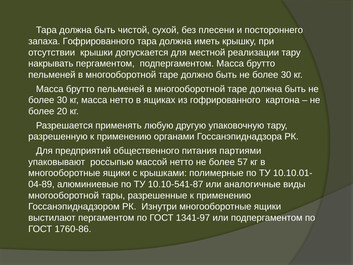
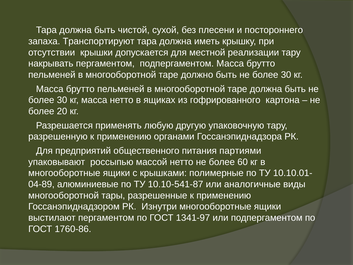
запаха Гофрированного: Гофрированного -> Транспортируют
57: 57 -> 60
